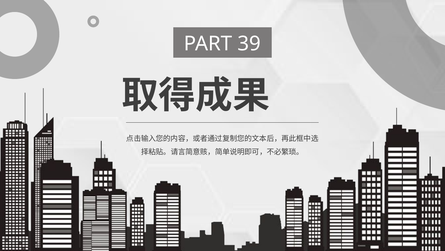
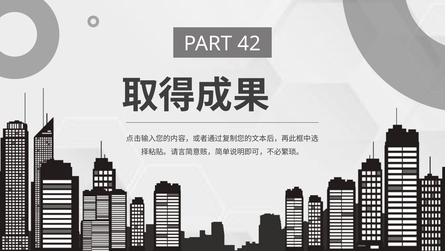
39: 39 -> 42
